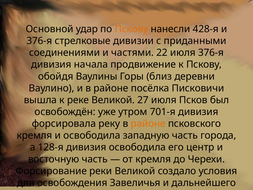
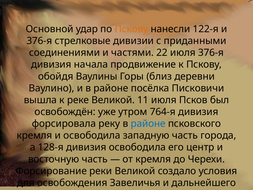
428-я: 428-я -> 122-я
27: 27 -> 11
701-я: 701-я -> 764-я
районе at (148, 124) colour: orange -> blue
